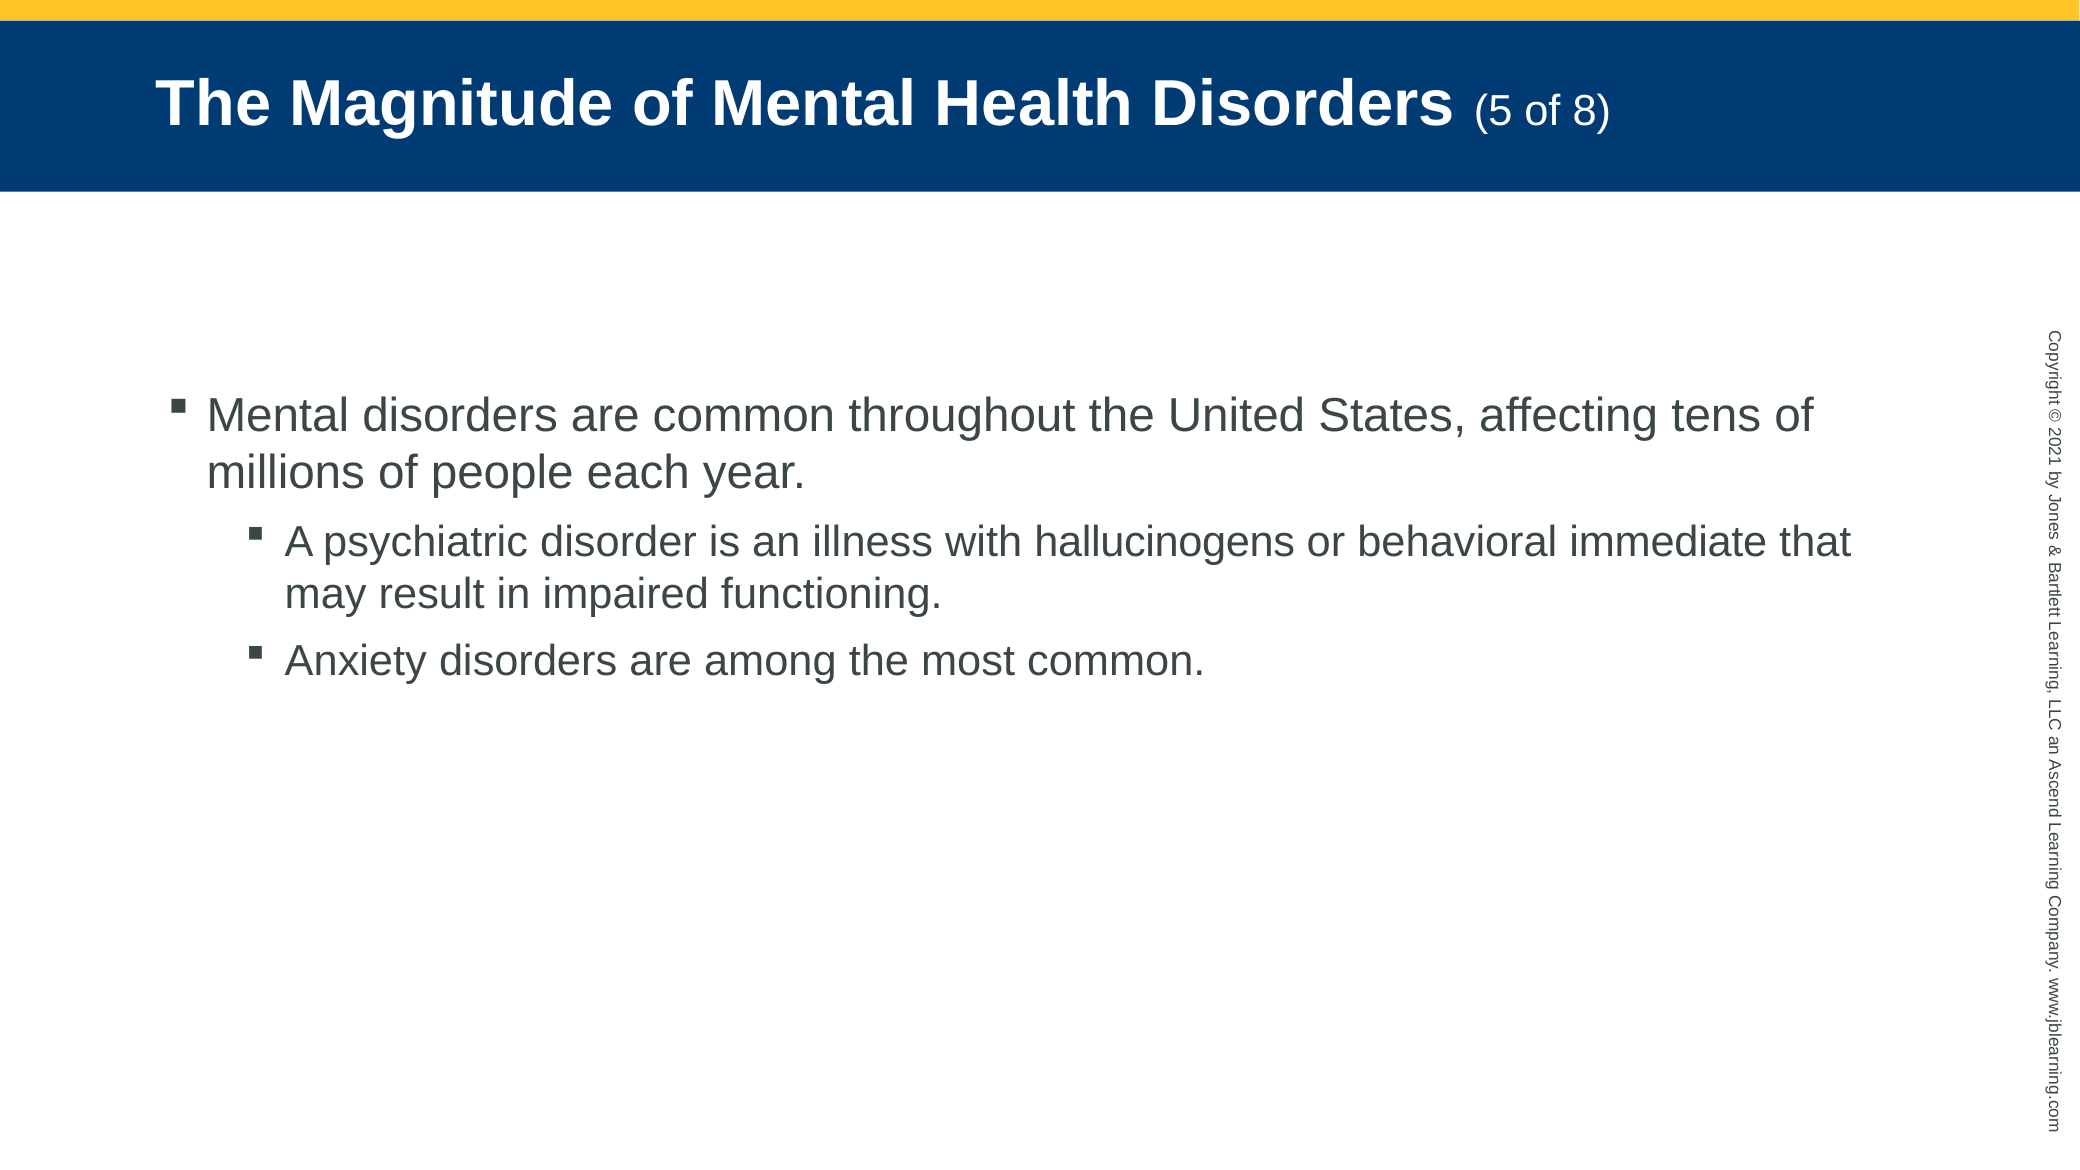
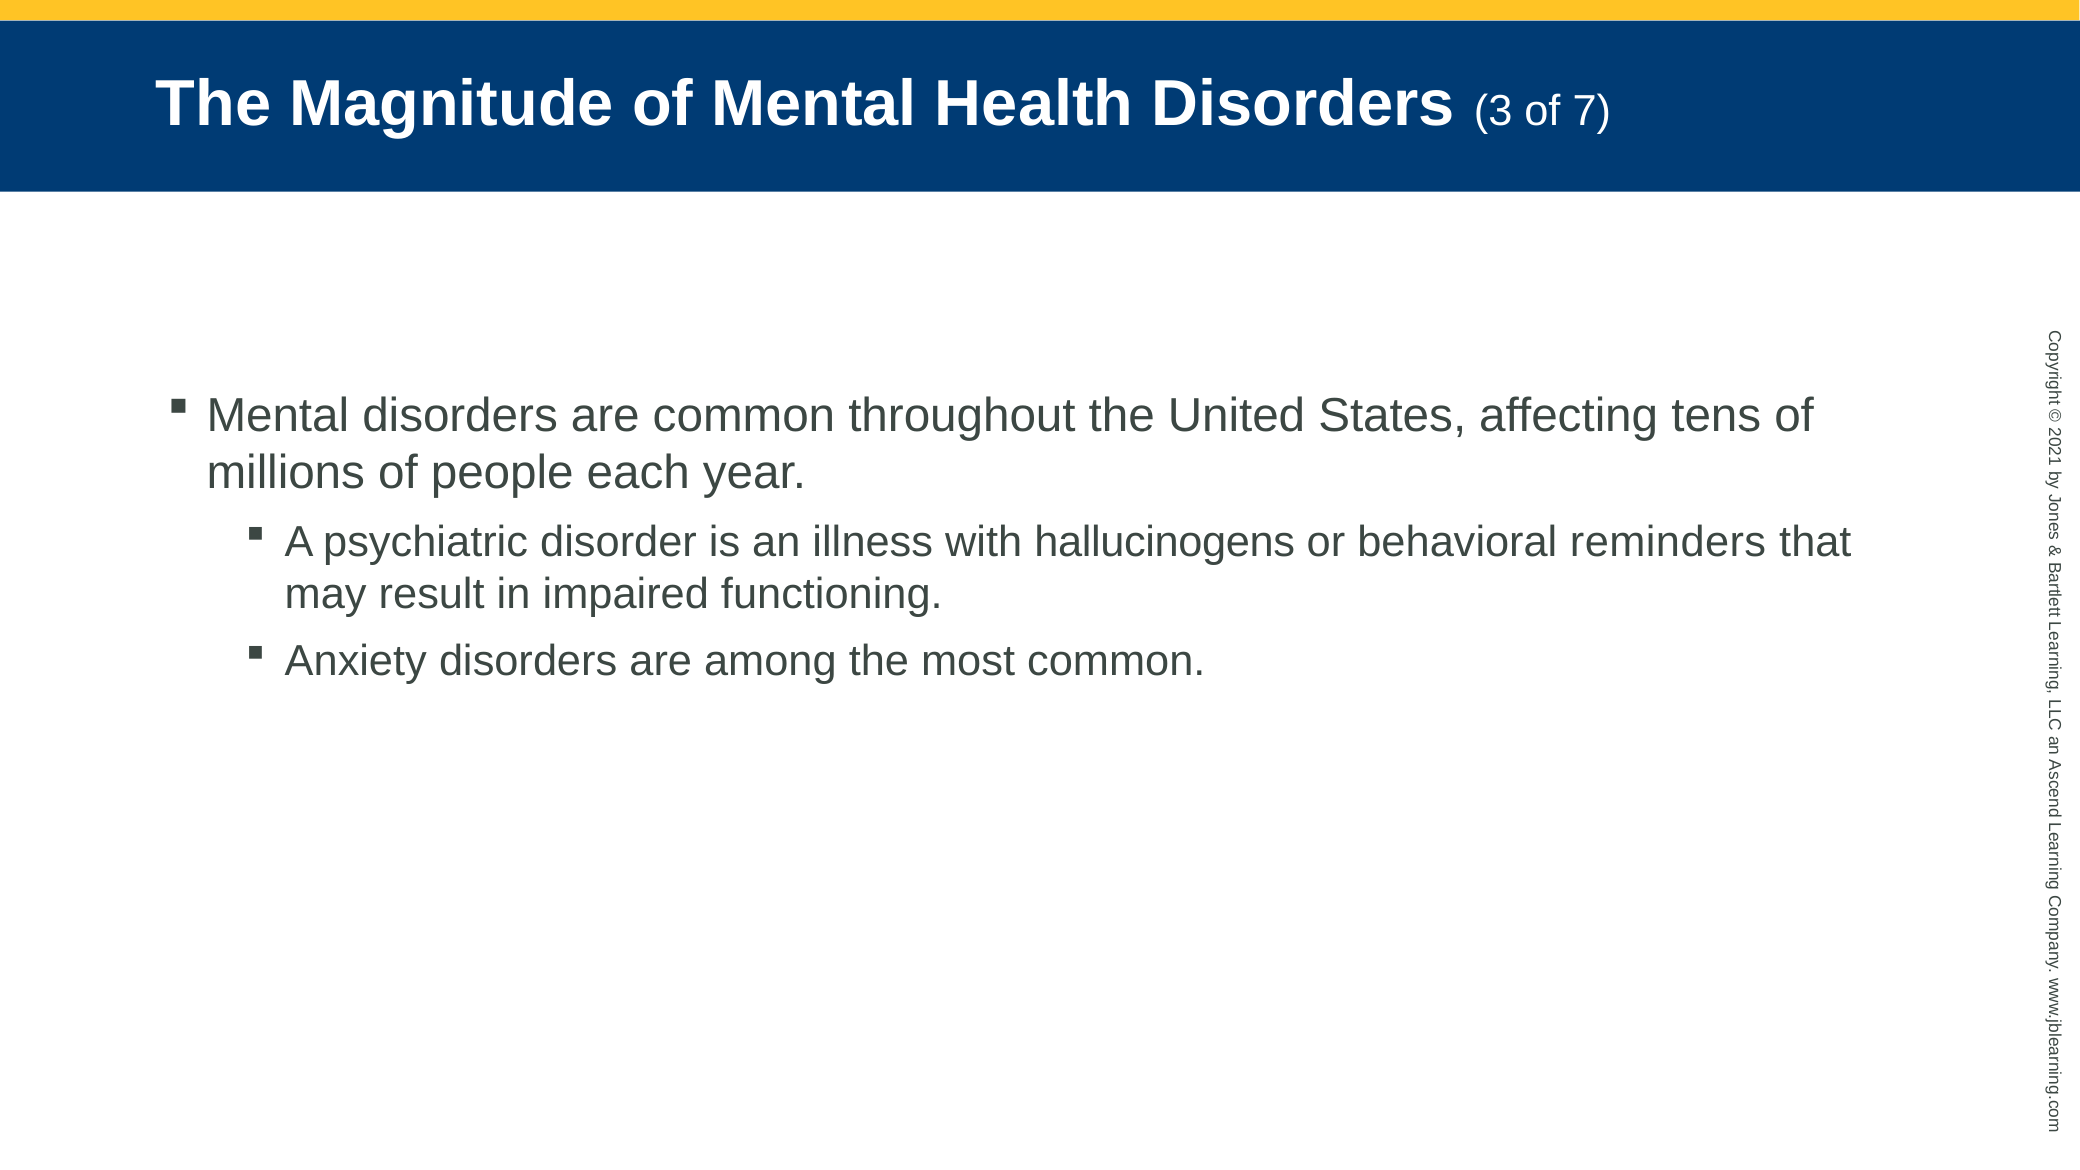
5: 5 -> 3
8: 8 -> 7
immediate: immediate -> reminders
